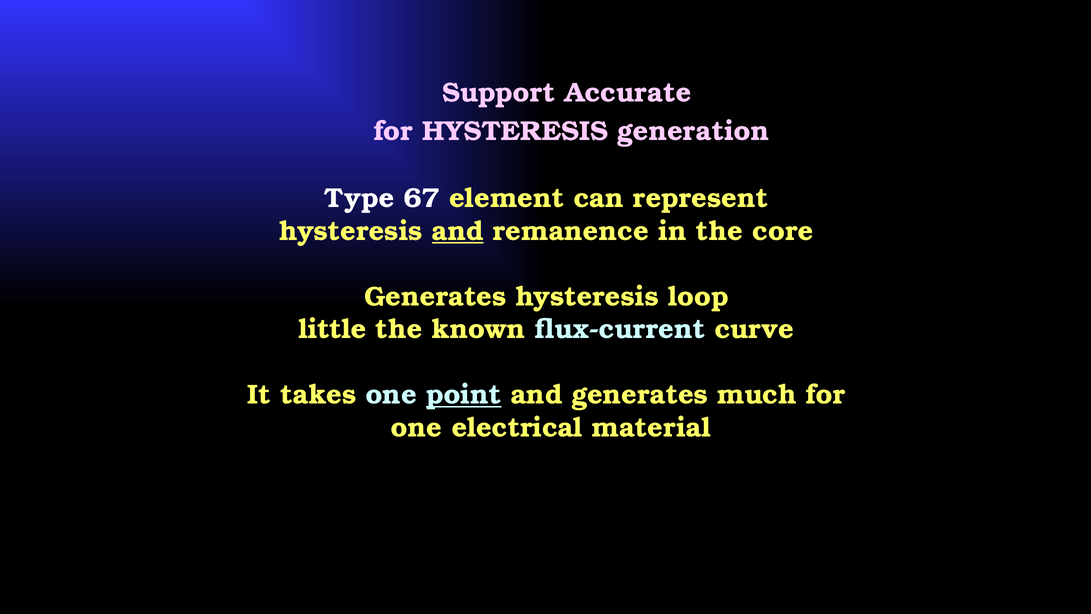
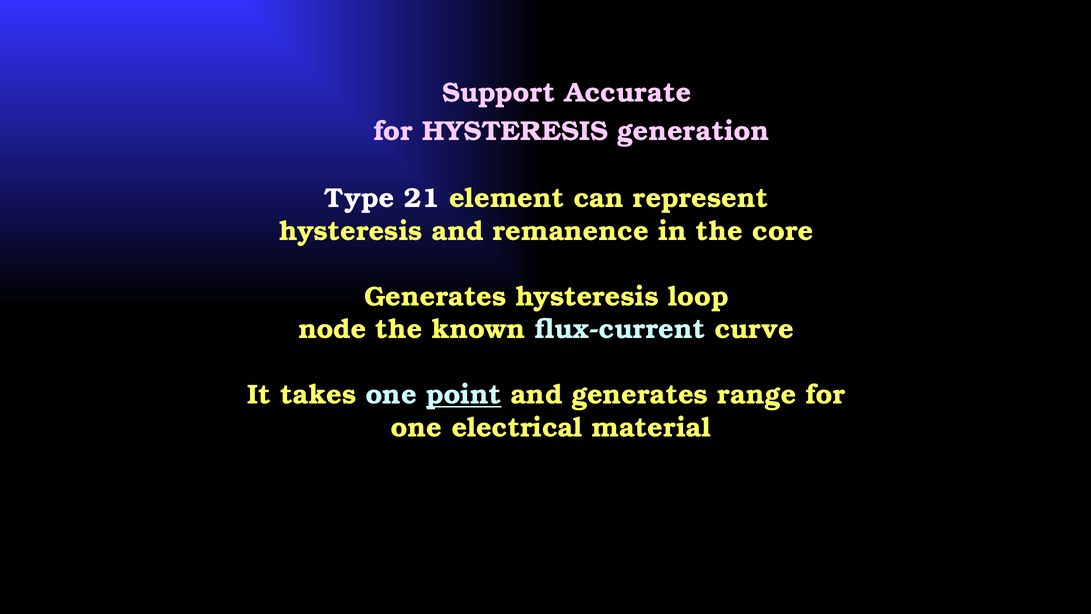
67: 67 -> 21
and at (458, 231) underline: present -> none
little: little -> node
much: much -> range
